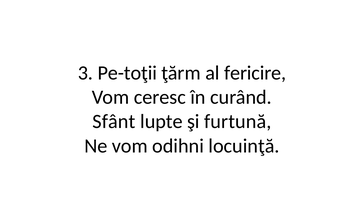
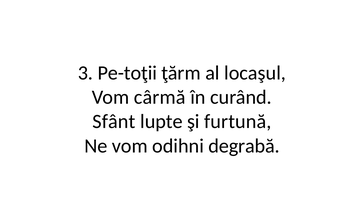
fericire: fericire -> locaşul
ceresc: ceresc -> cârmă
locuinţă: locuinţă -> degrabă
